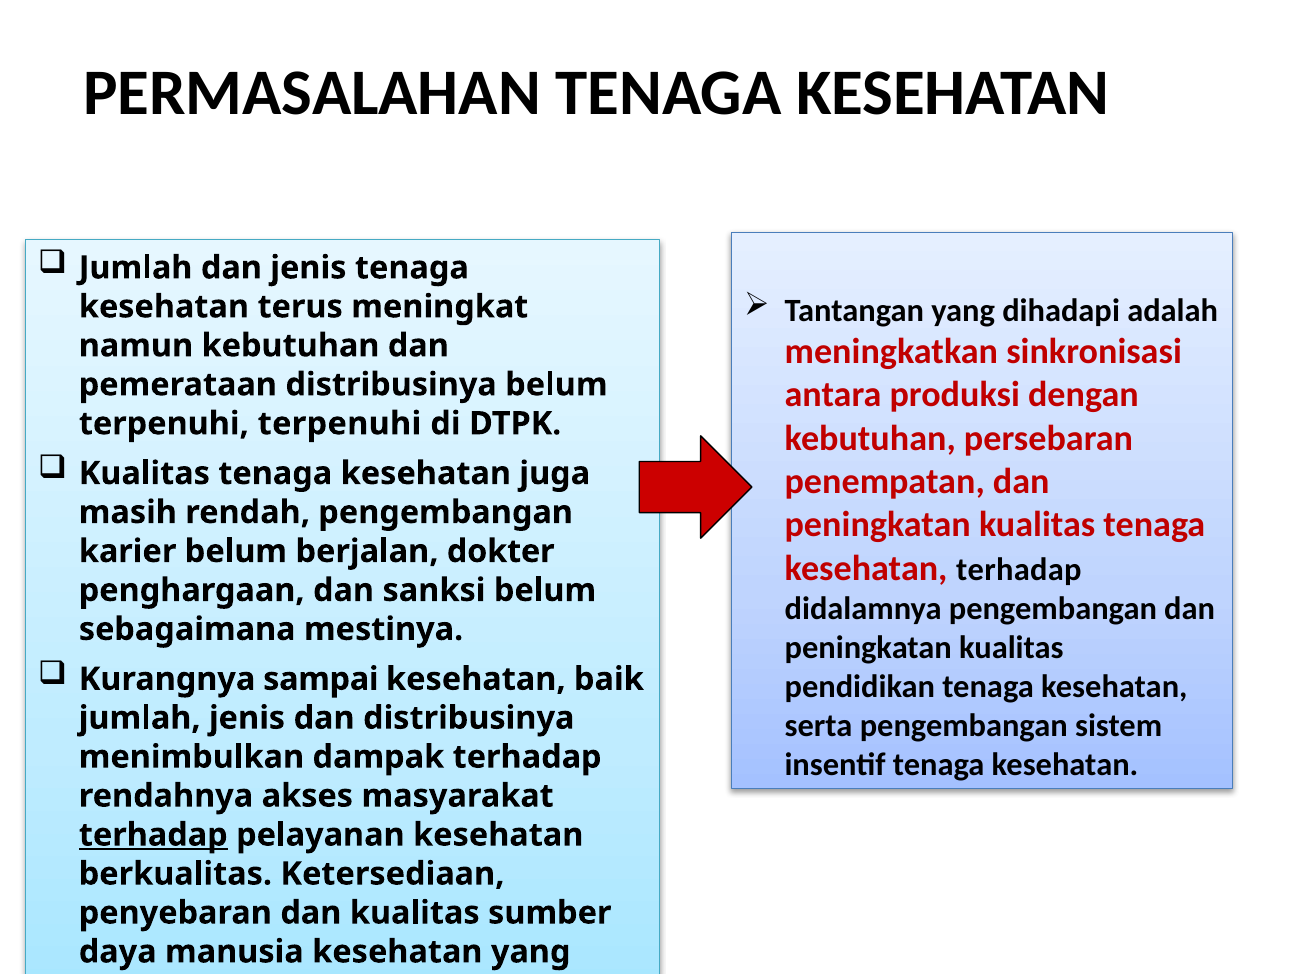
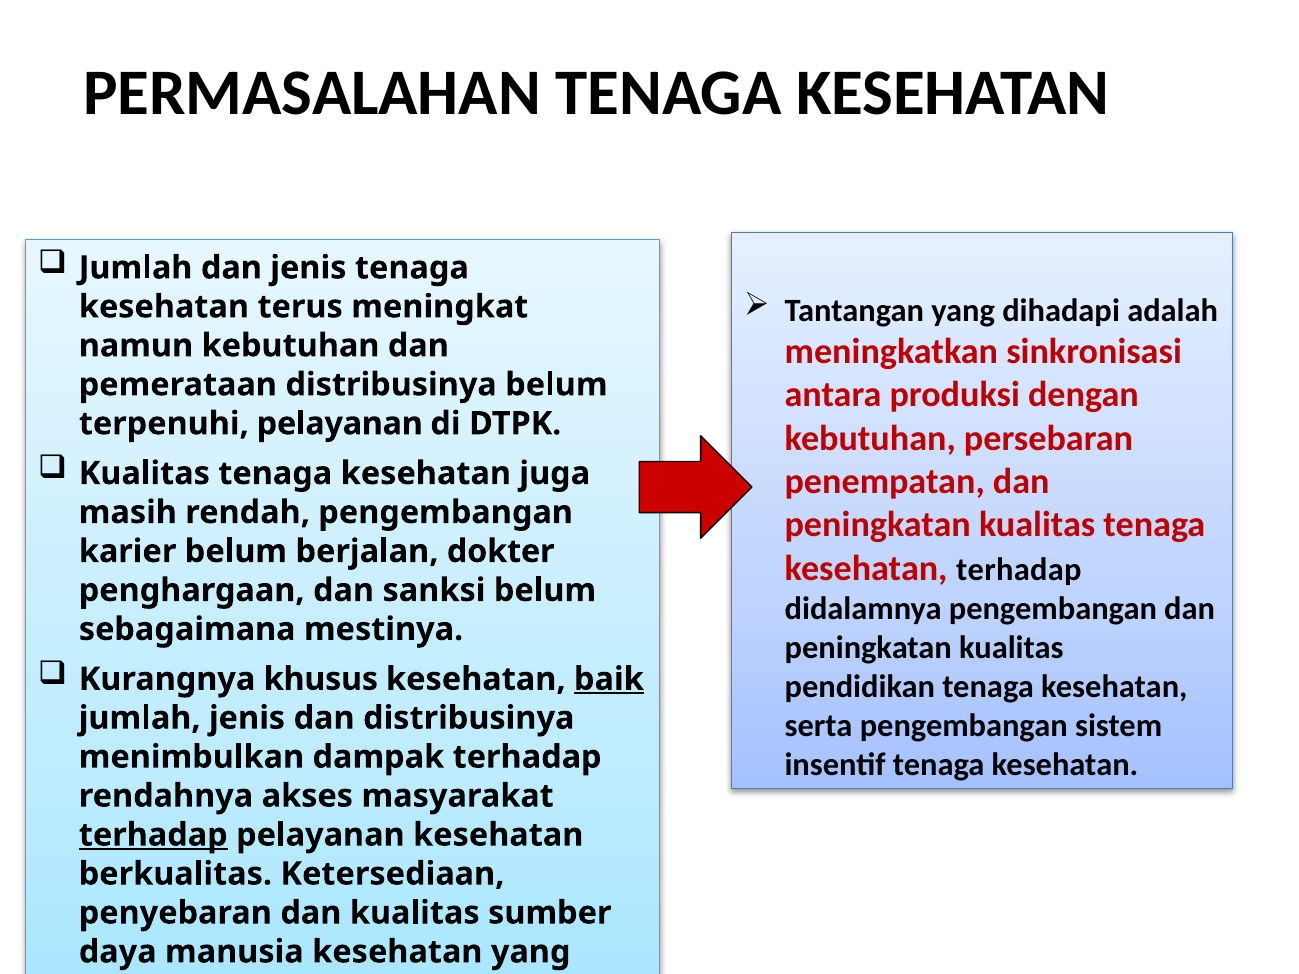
terpenuhi terpenuhi: terpenuhi -> pelayanan
sampai: sampai -> khusus
baik underline: none -> present
